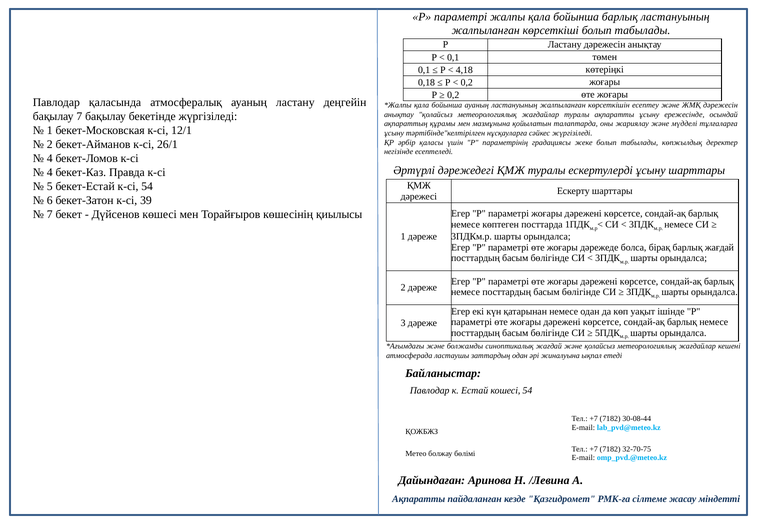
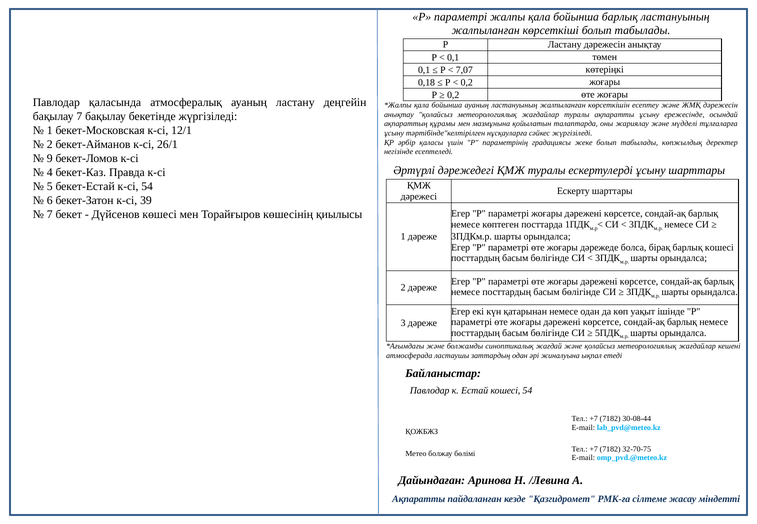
4,18: 4,18 -> 7,07
4 at (50, 159): 4 -> 9
барлық жағдай: жағдай -> кошесi
